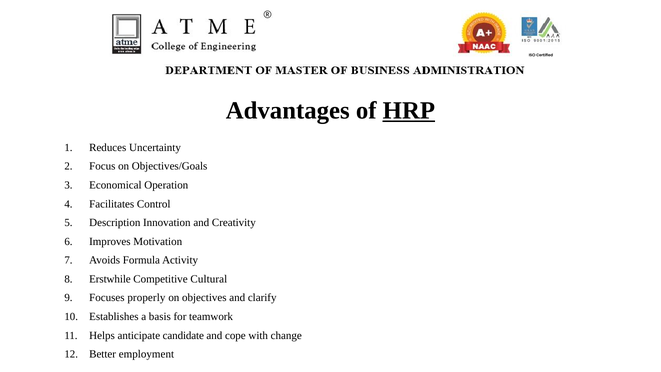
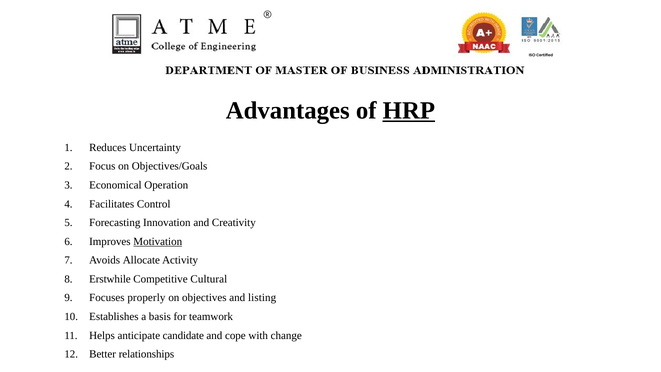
Description: Description -> Forecasting
Motivation underline: none -> present
Formula: Formula -> Allocate
clarify: clarify -> listing
employment: employment -> relationships
